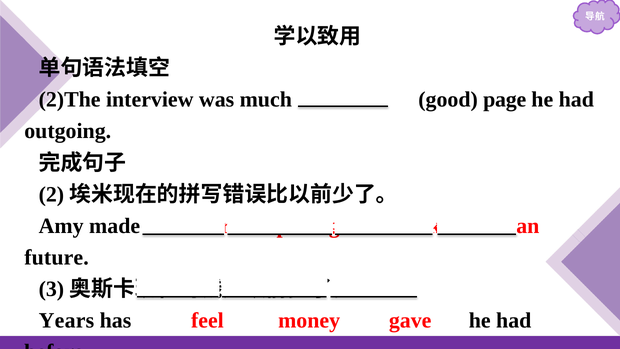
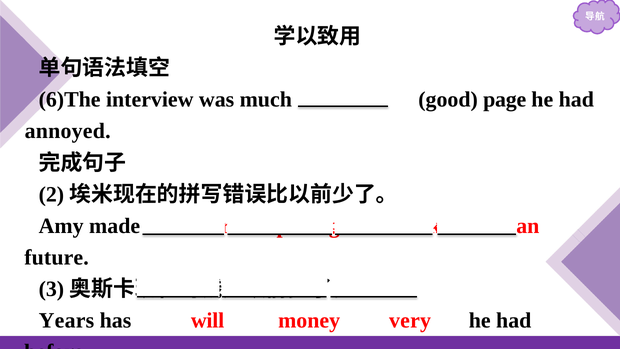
2)The: 2)The -> 6)The
outgoing: outgoing -> annoyed
feel: feel -> will
gave: gave -> very
